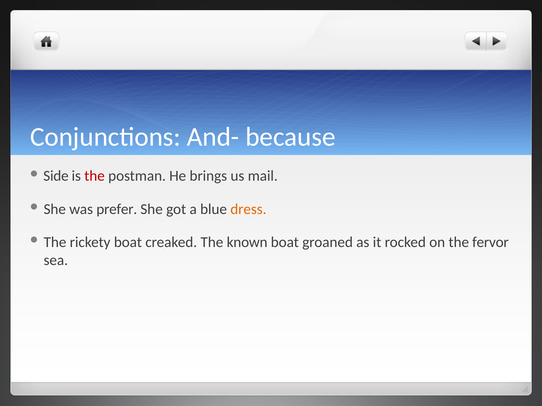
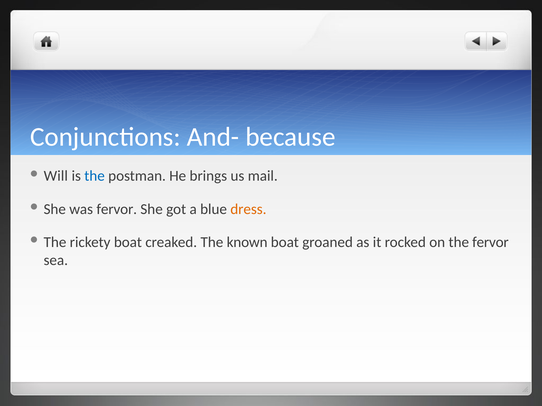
Side: Side -> Will
the at (95, 176) colour: red -> blue
was prefer: prefer -> fervor
